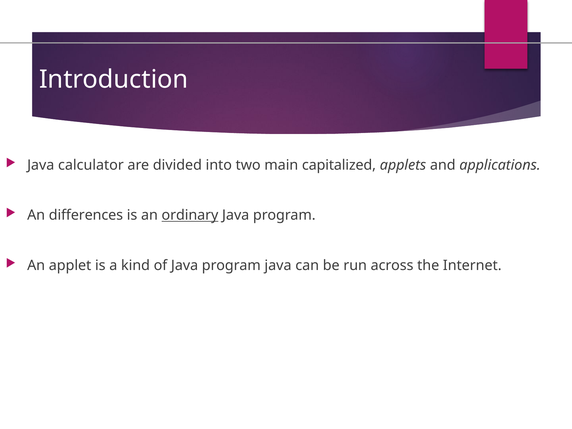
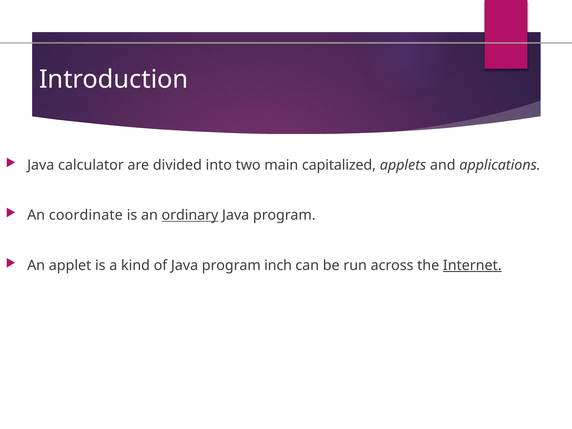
differences: differences -> coordinate
program java: java -> inch
Internet underline: none -> present
